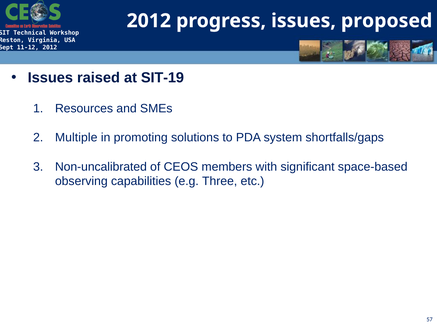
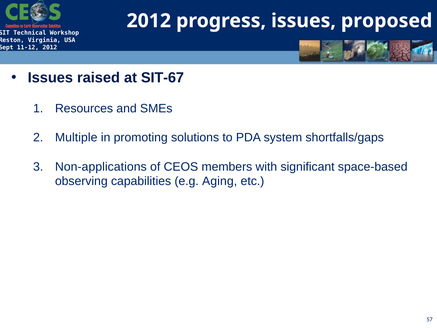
SIT-19: SIT-19 -> SIT-67
Non-uncalibrated: Non-uncalibrated -> Non-applications
Three: Three -> Aging
